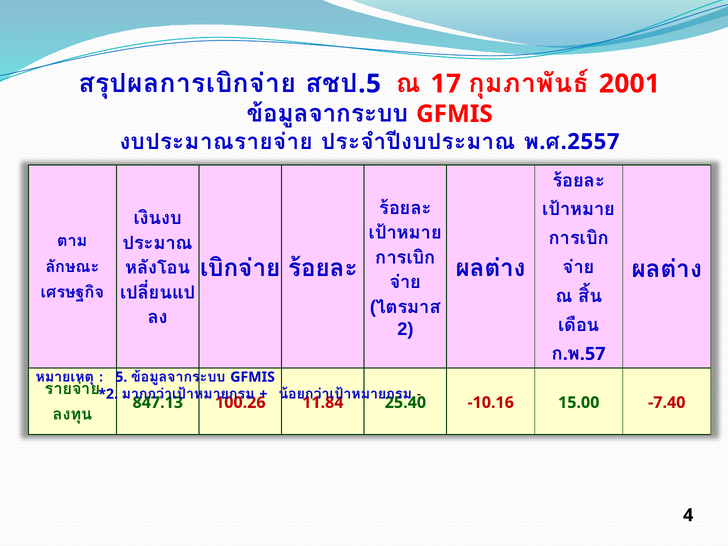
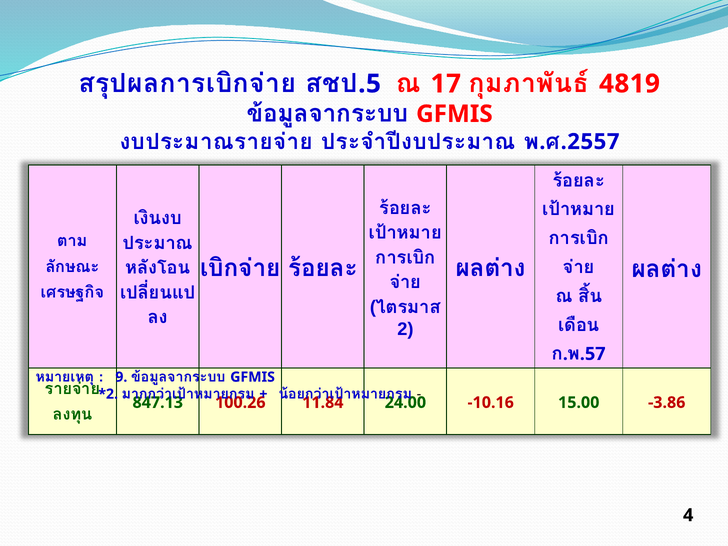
2001: 2001 -> 4819
5: 5 -> 9
25.40: 25.40 -> 24.00
-7.40: -7.40 -> -3.86
